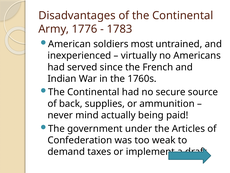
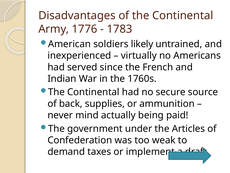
most: most -> likely
